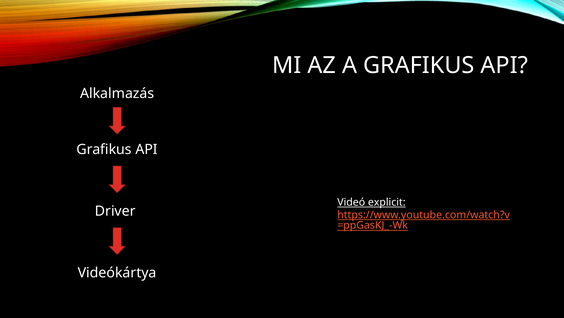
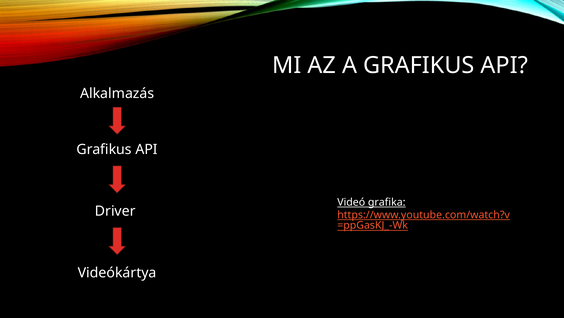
explicit: explicit -> grafika
